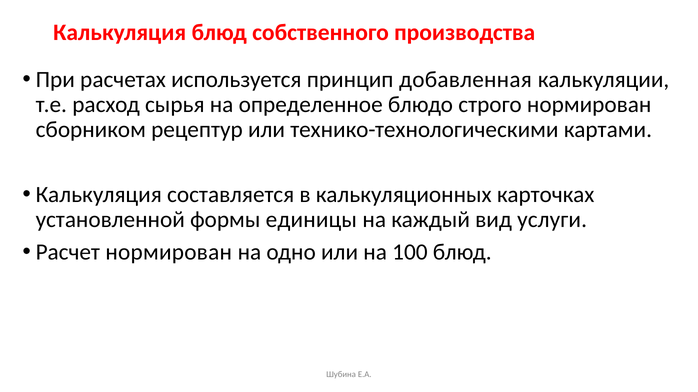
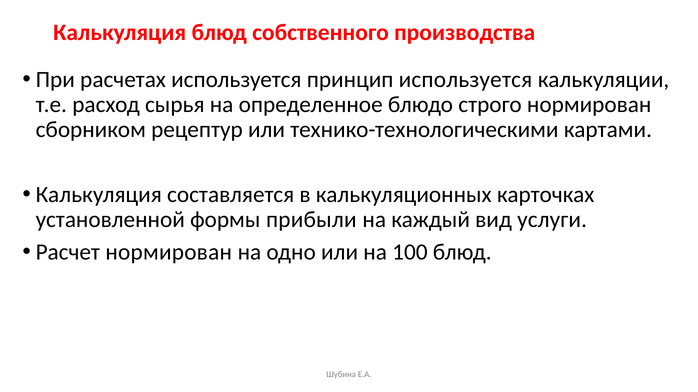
принцип добавленная: добавленная -> используется
единицы: единицы -> прибыли
